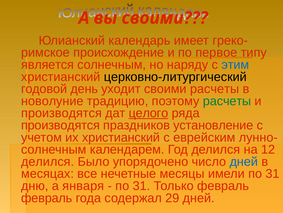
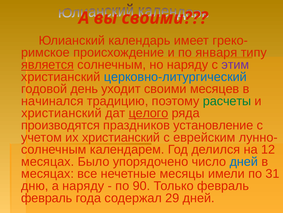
первое: первое -> января
является underline: none -> present
этим colour: blue -> purple
церковно-литургический colour: black -> blue
своими расчеты: расчеты -> месяцев
новолуние: новолуние -> начинался
производятся at (62, 113): производятся -> христианский
делился at (48, 161): делился -> месяцах
а января: января -> наряду
31 at (141, 185): 31 -> 90
